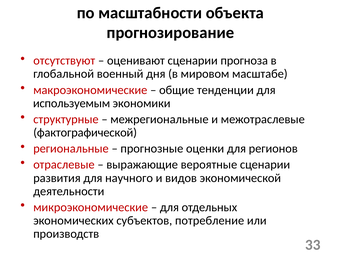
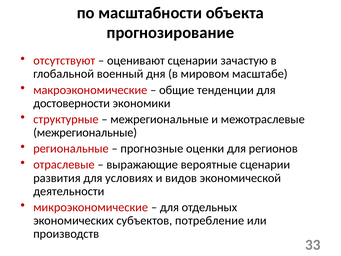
прогноза: прогноза -> зачастую
используемым: используемым -> достоверности
фактографической at (85, 132): фактографической -> межрегиональные
научного: научного -> условиях
